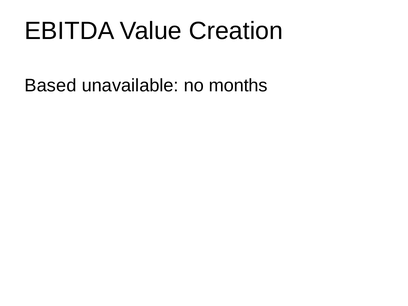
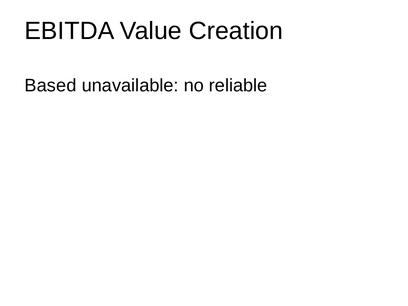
months: months -> reliable
